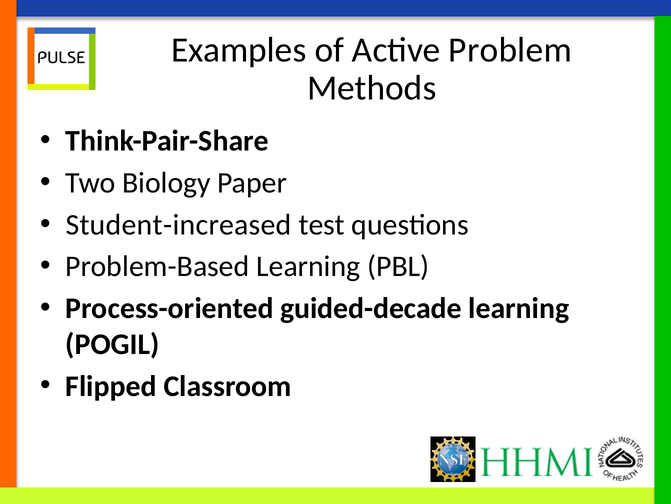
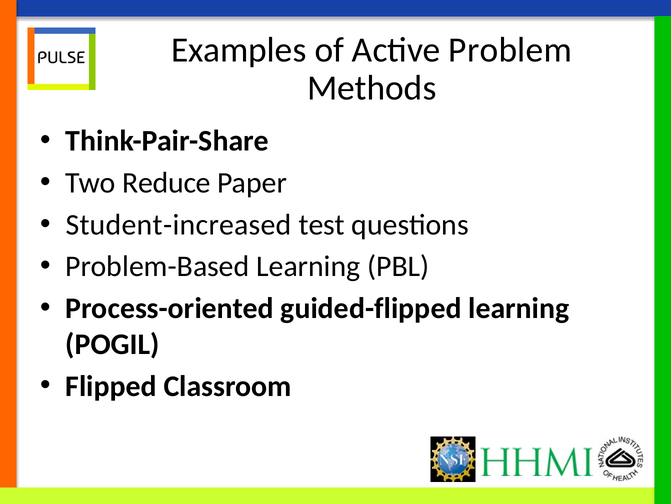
Biology: Biology -> Reduce
guided-decade: guided-decade -> guided-flipped
